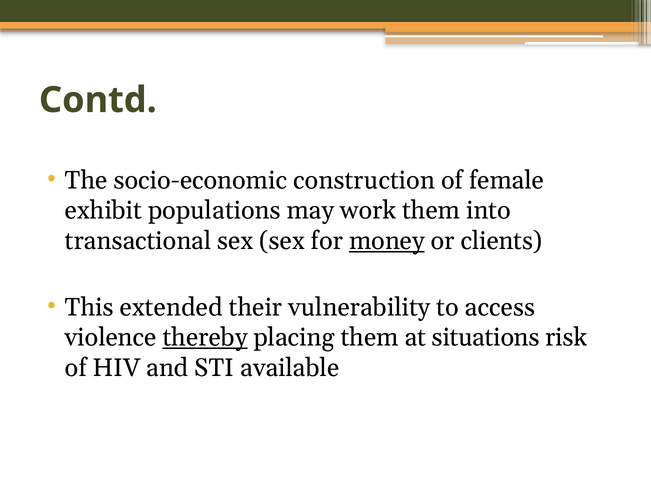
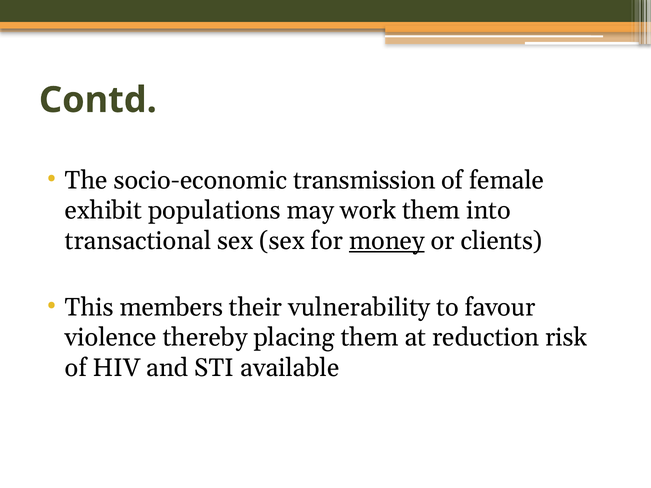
construction: construction -> transmission
extended: extended -> members
access: access -> favour
thereby underline: present -> none
situations: situations -> reduction
